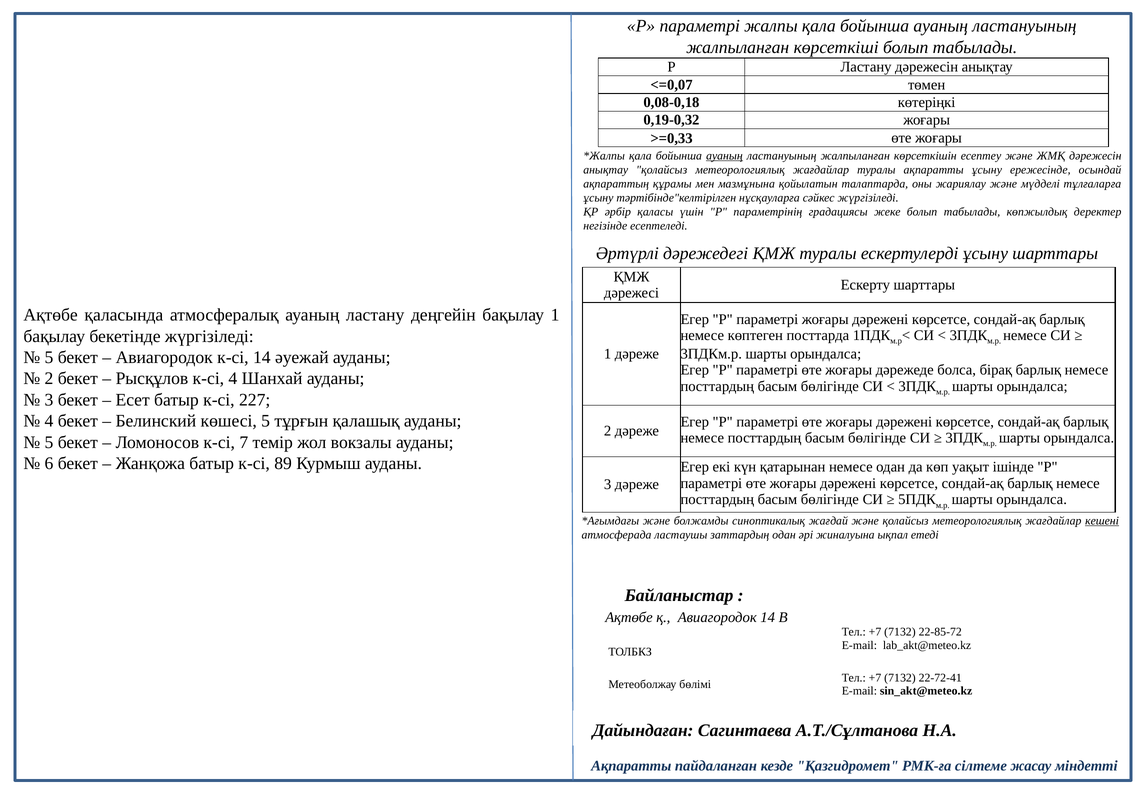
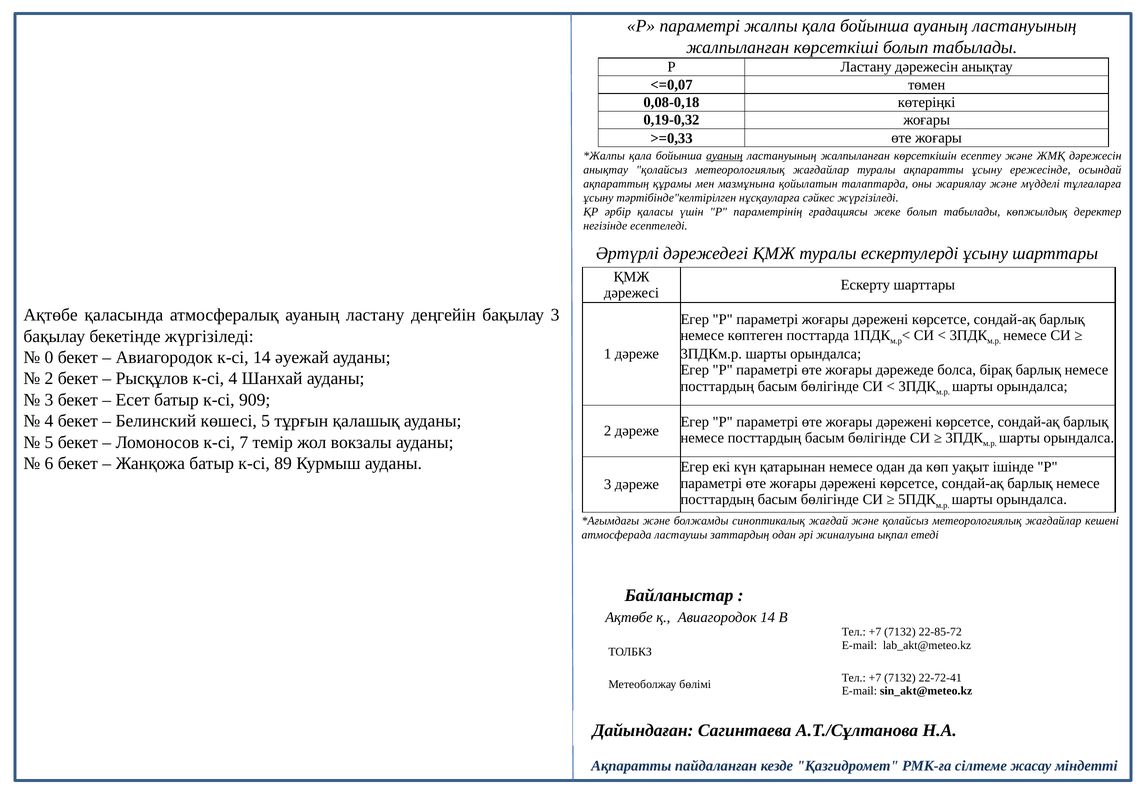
бақылау 1: 1 -> 3
5 at (49, 357): 5 -> 0
227: 227 -> 909
кешені underline: present -> none
